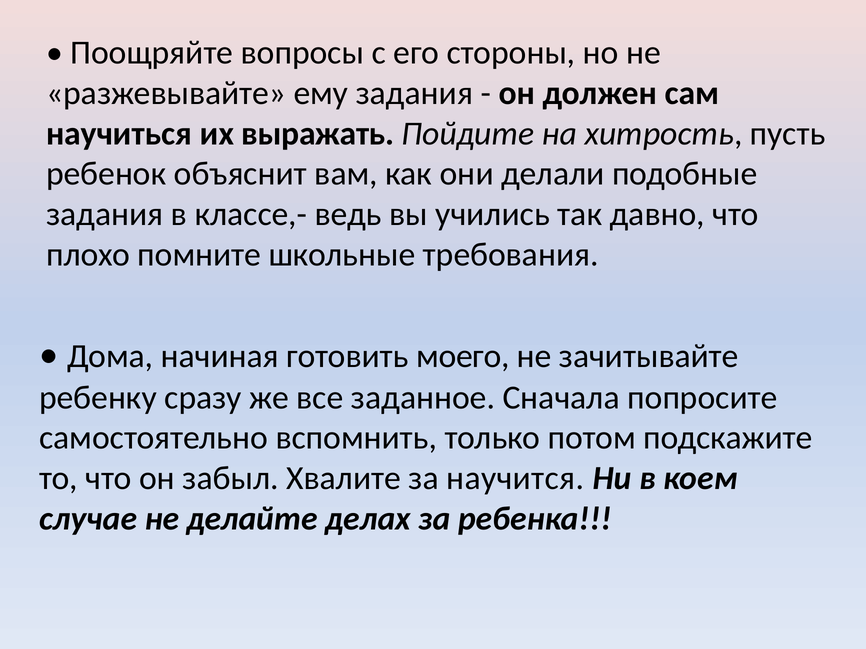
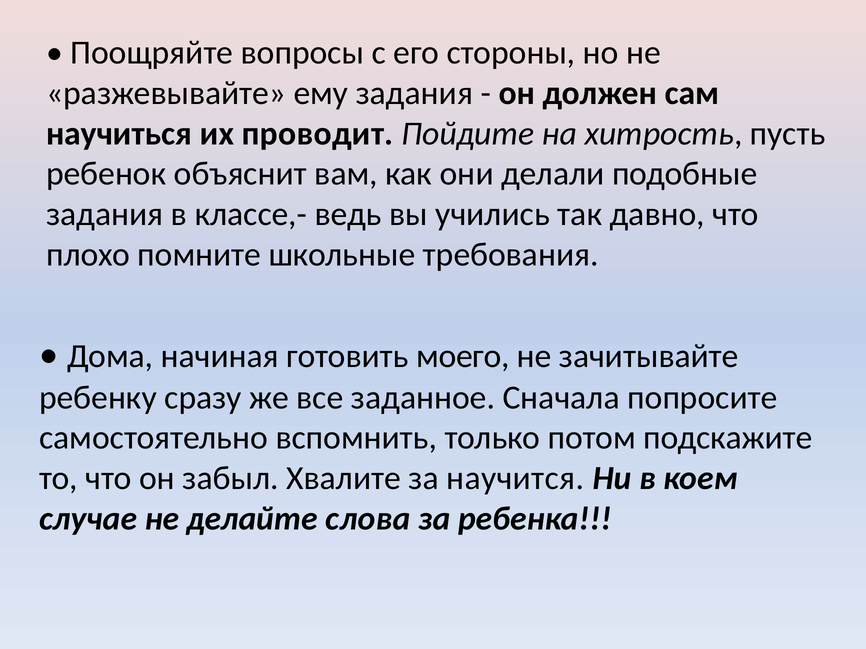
выражать: выражать -> проводит
делах: делах -> слова
